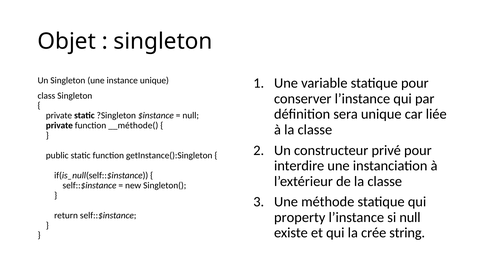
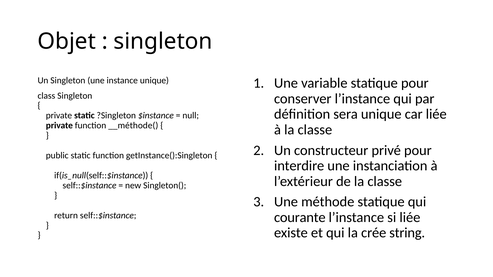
property: property -> courante
si null: null -> liée
